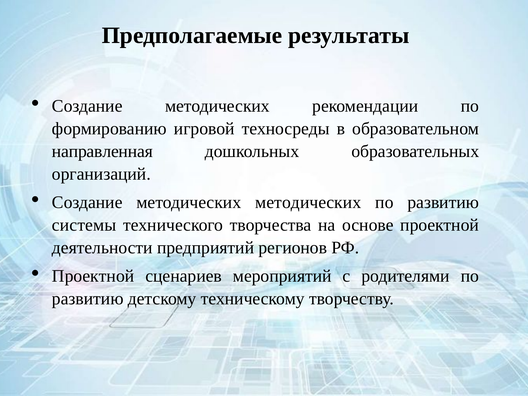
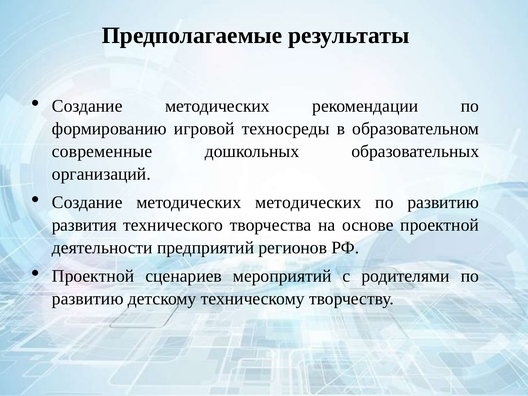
направленная: направленная -> современные
системы: системы -> развития
